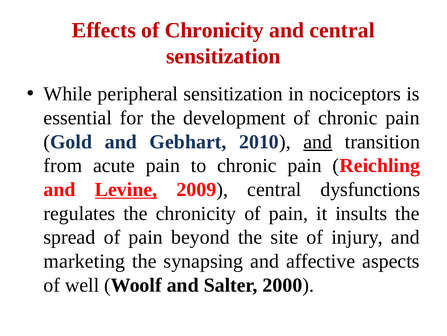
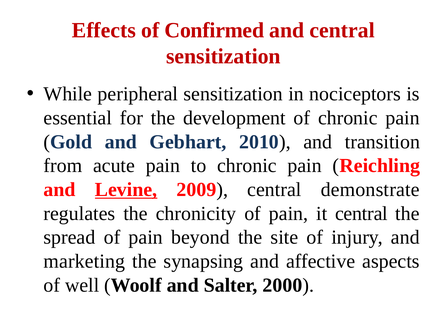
of Chronicity: Chronicity -> Confirmed
and at (318, 141) underline: present -> none
dysfunctions: dysfunctions -> demonstrate
it insults: insults -> central
